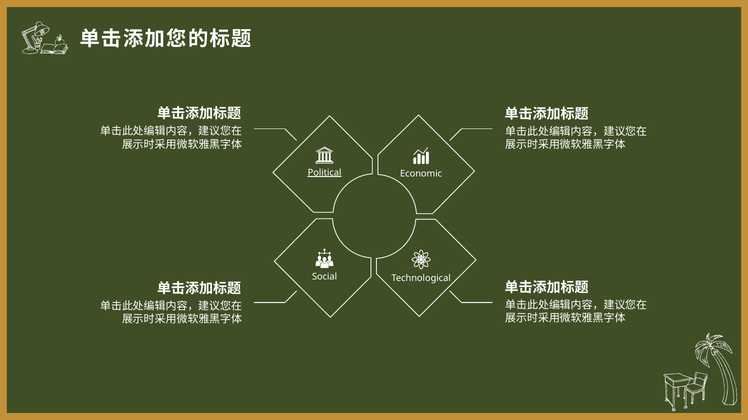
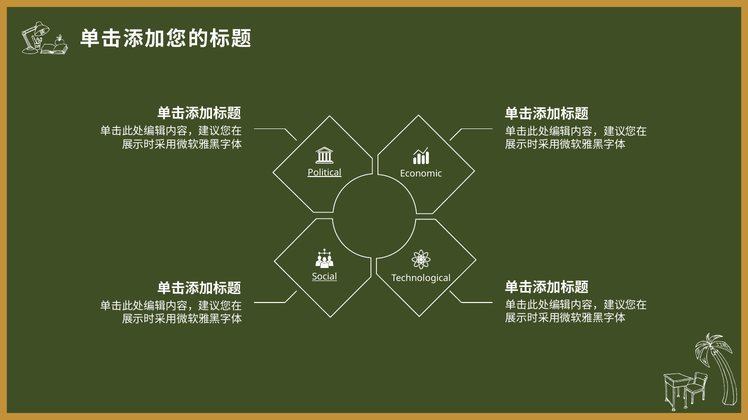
Social underline: none -> present
